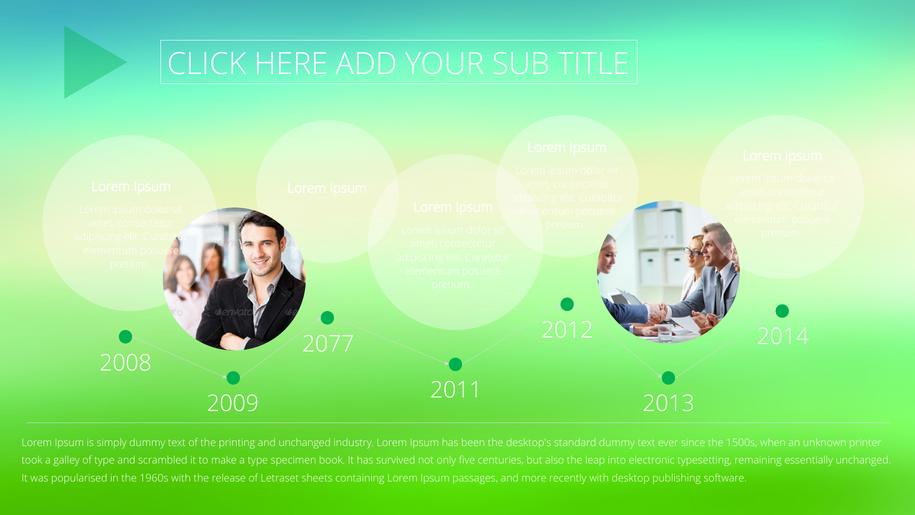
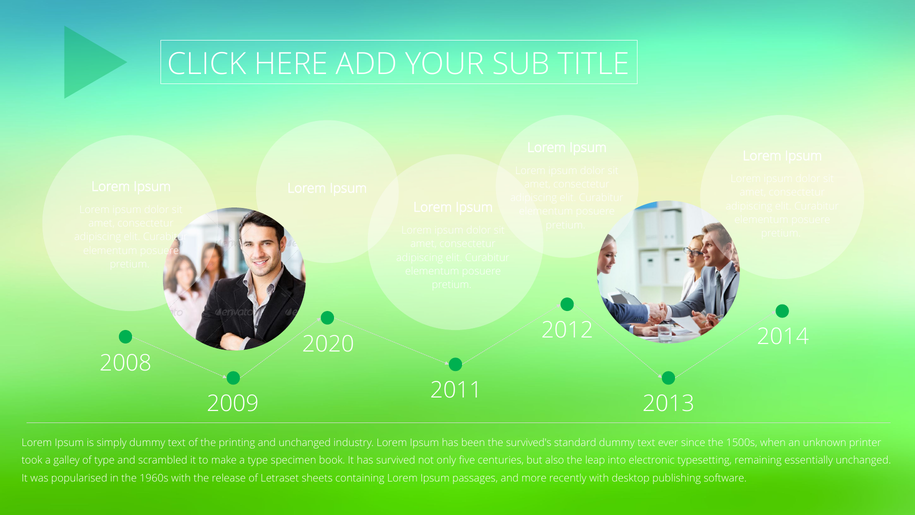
2077: 2077 -> 2020
desktop's: desktop's -> survived's
